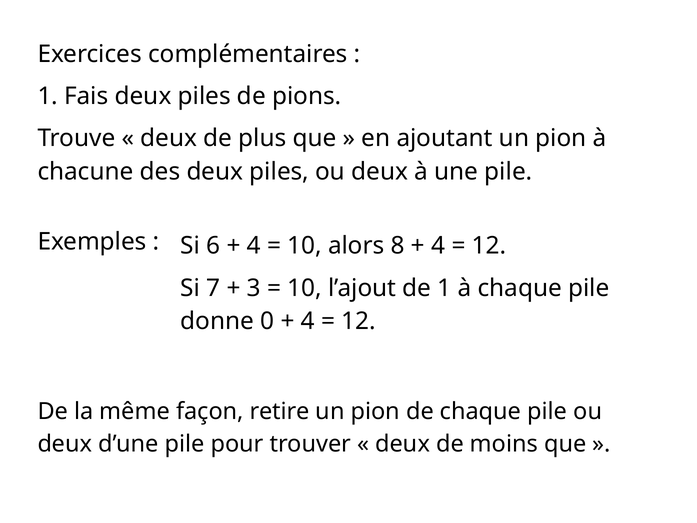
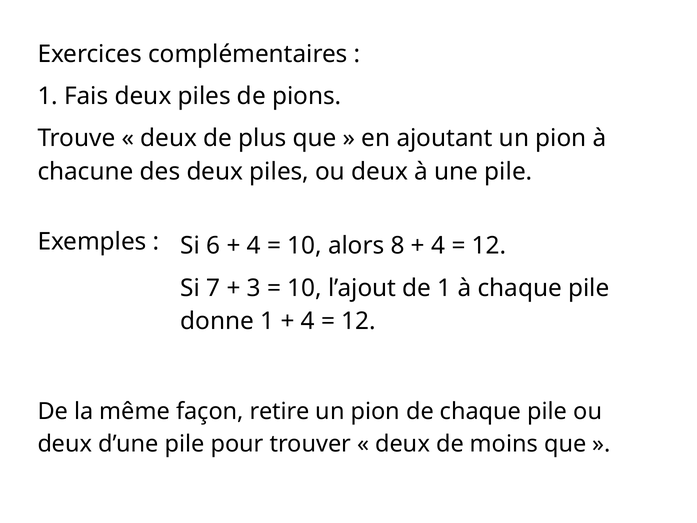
donne 0: 0 -> 1
